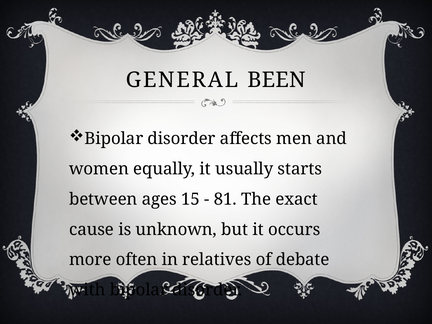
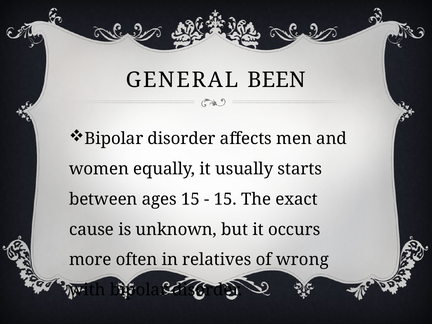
81 at (225, 199): 81 -> 15
debate: debate -> wrong
